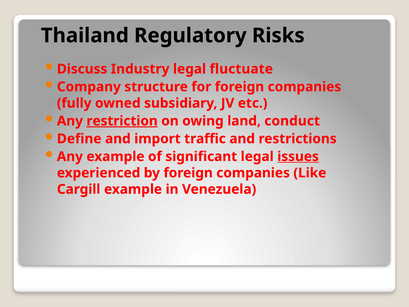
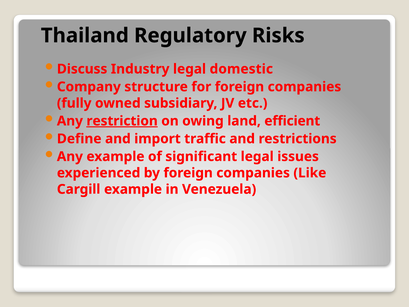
fluctuate: fluctuate -> domestic
conduct: conduct -> efficient
issues underline: present -> none
